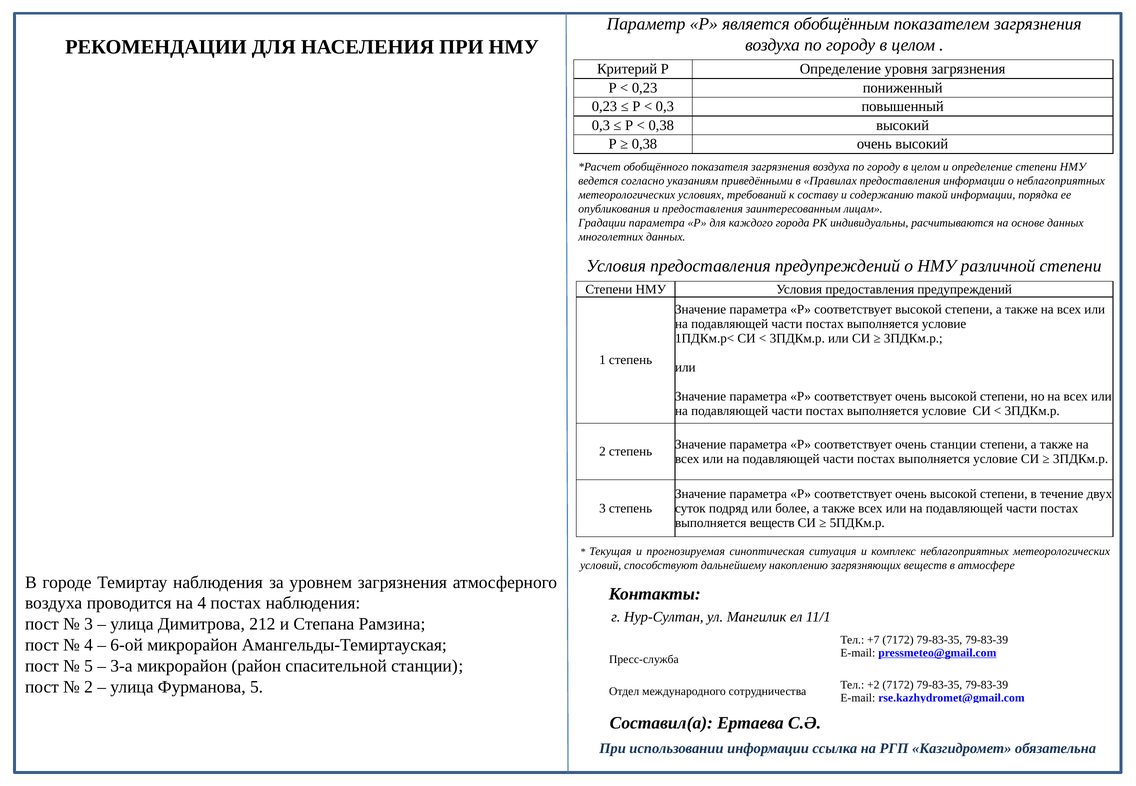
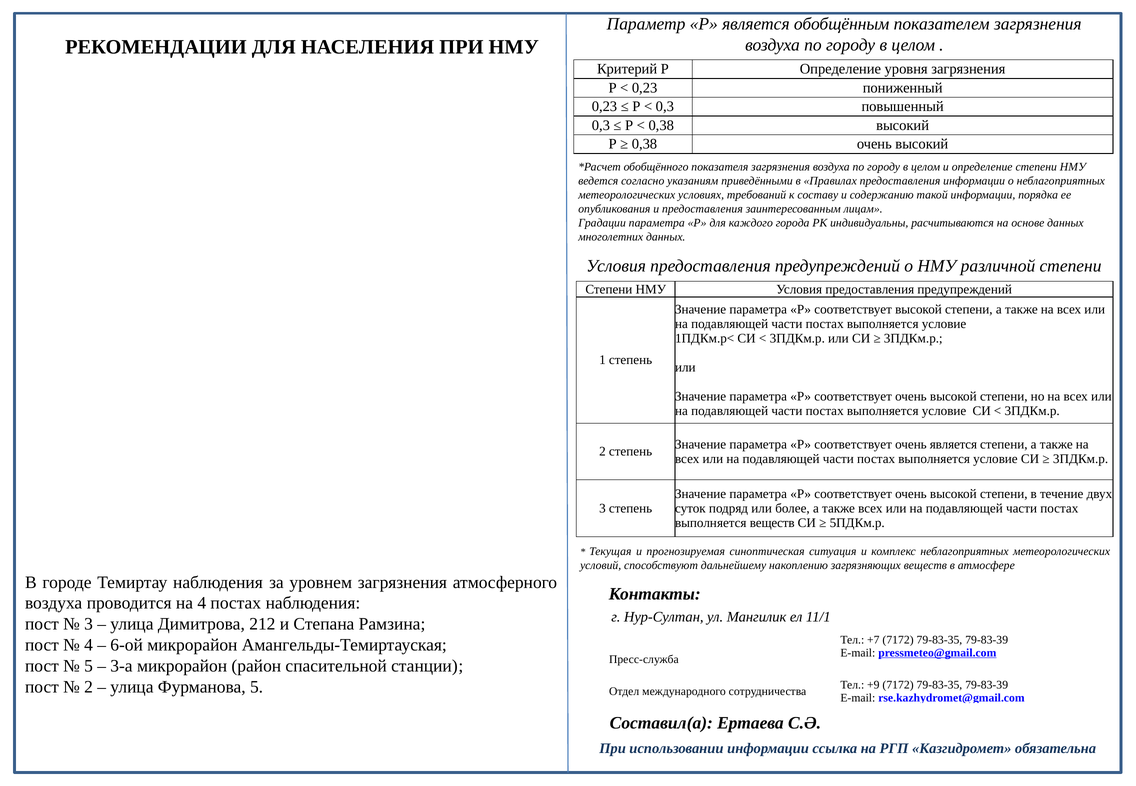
очень станции: станции -> является
+2: +2 -> +9
